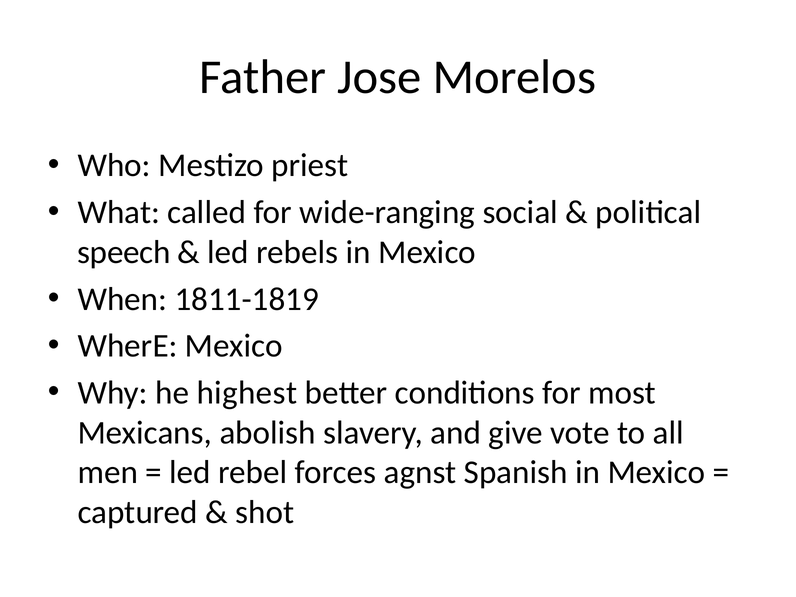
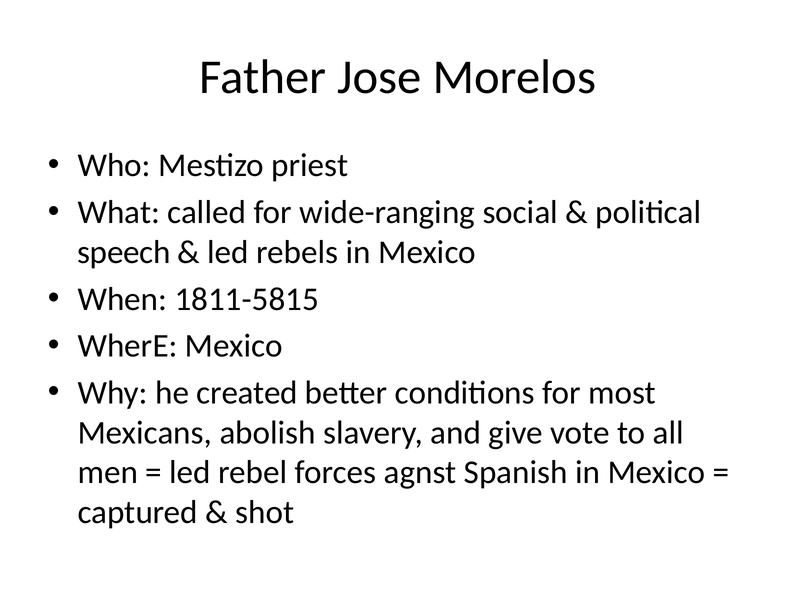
1811-1819: 1811-1819 -> 1811-5815
highest: highest -> created
